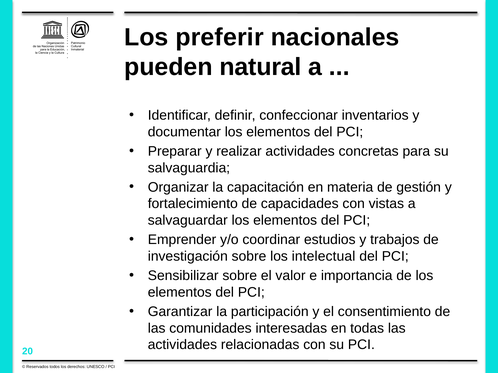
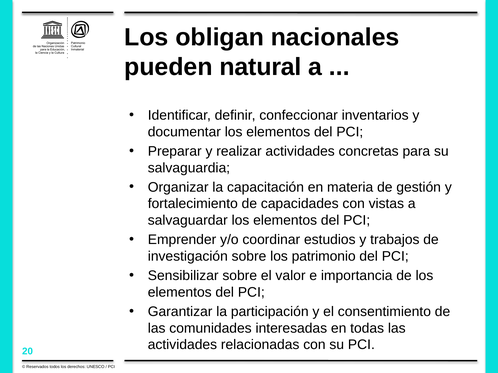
preferir: preferir -> obligan
intelectual: intelectual -> patrimonio
